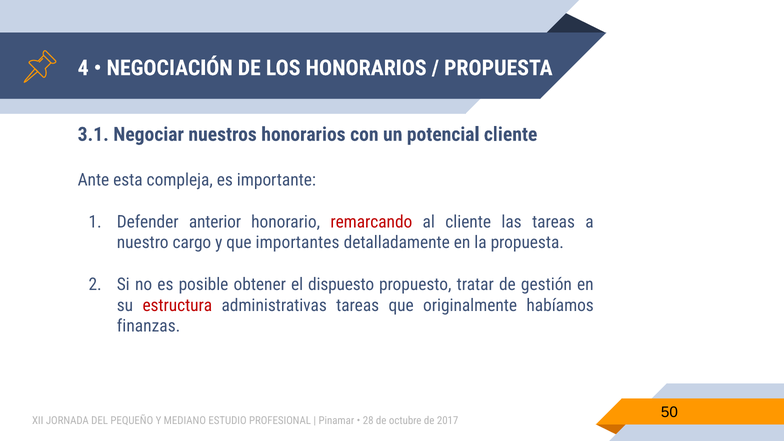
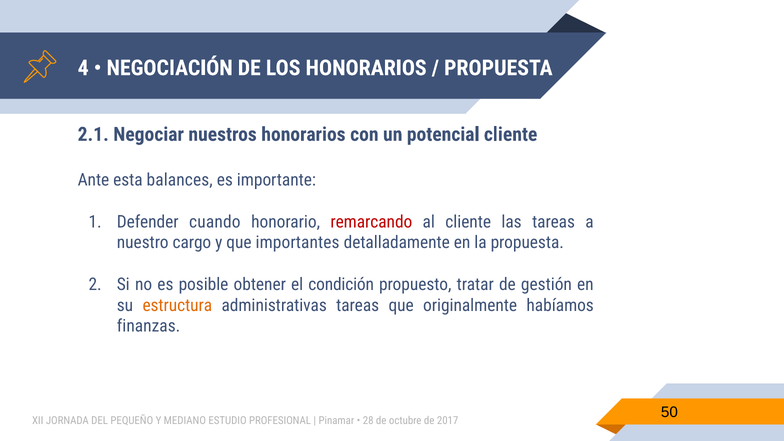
3.1: 3.1 -> 2.1
compleja: compleja -> balances
anterior: anterior -> cuando
dispuesto: dispuesto -> condición
estructura colour: red -> orange
